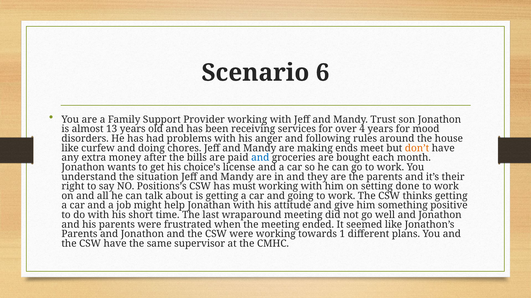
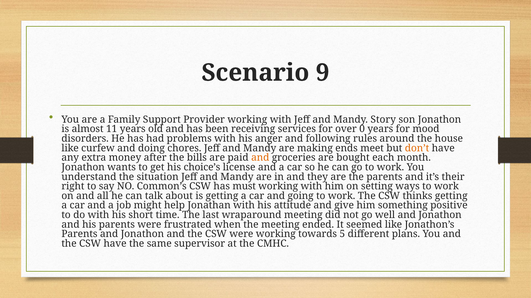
6: 6 -> 9
Trust: Trust -> Story
13: 13 -> 11
4: 4 -> 0
and at (260, 158) colour: blue -> orange
Positions’s: Positions’s -> Common’s
done: done -> ways
1: 1 -> 5
